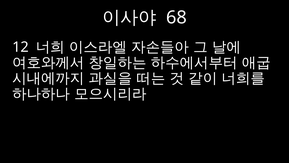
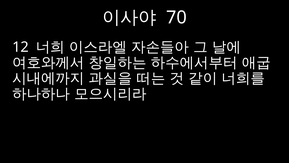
68: 68 -> 70
